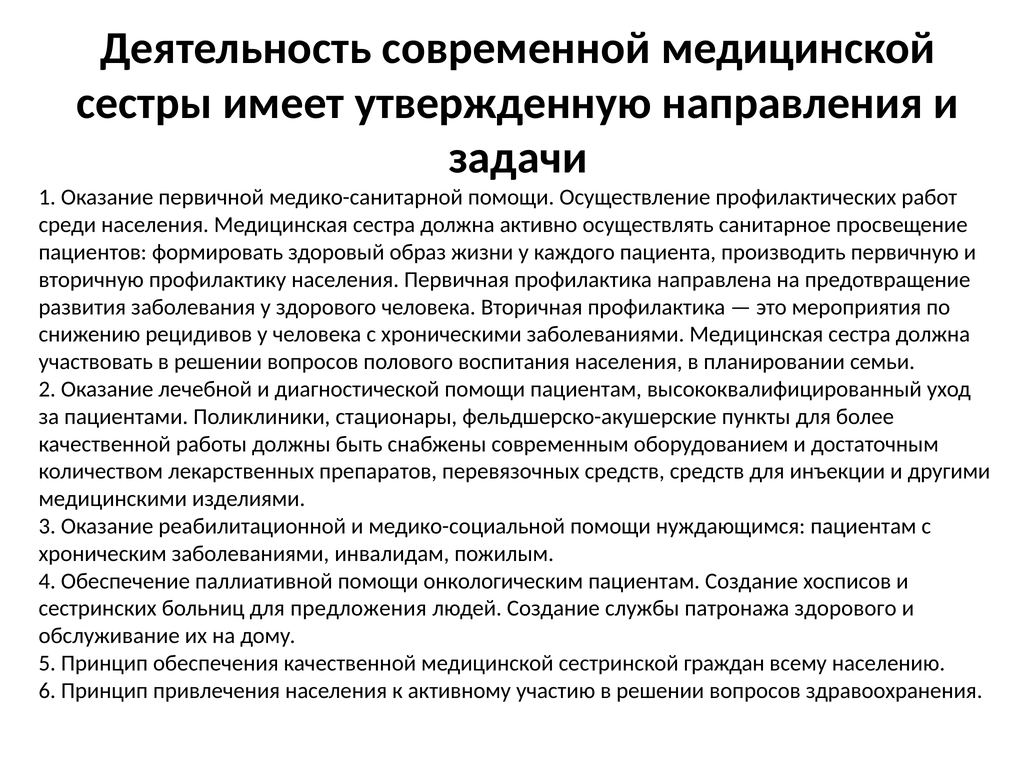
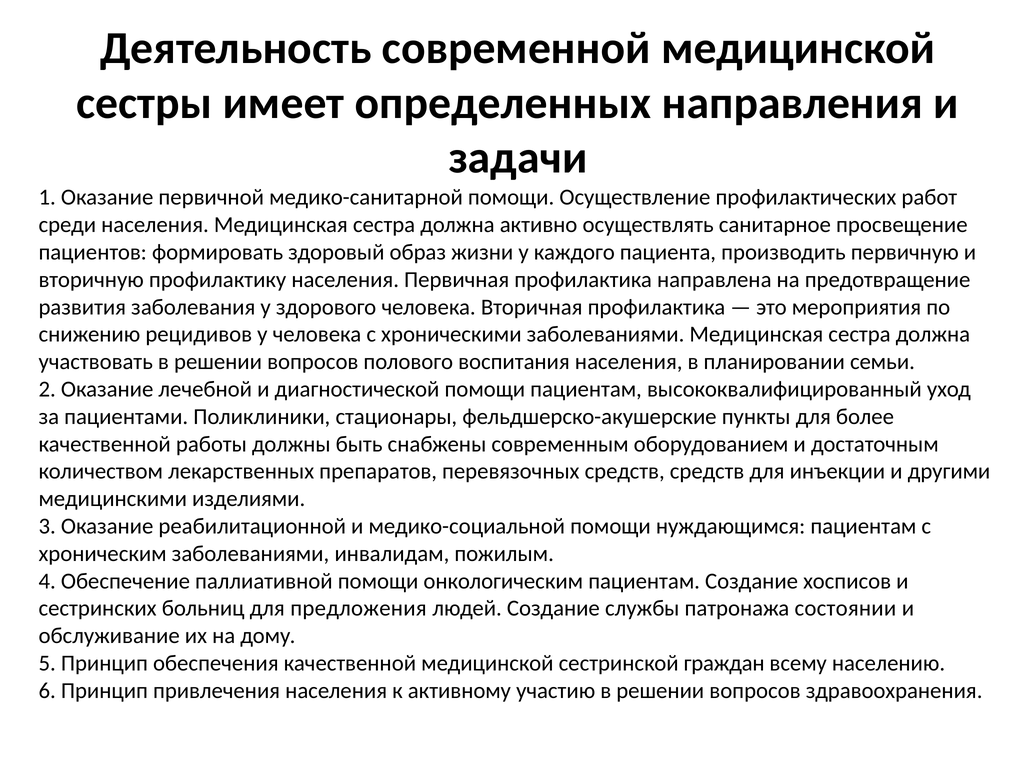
утвержденную: утвержденную -> определенных
патронажа здорового: здорового -> состоянии
